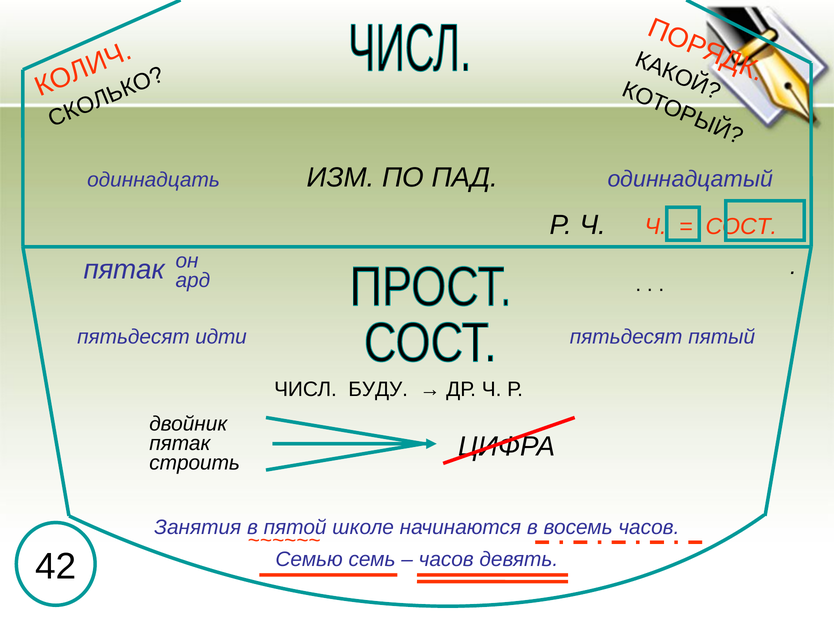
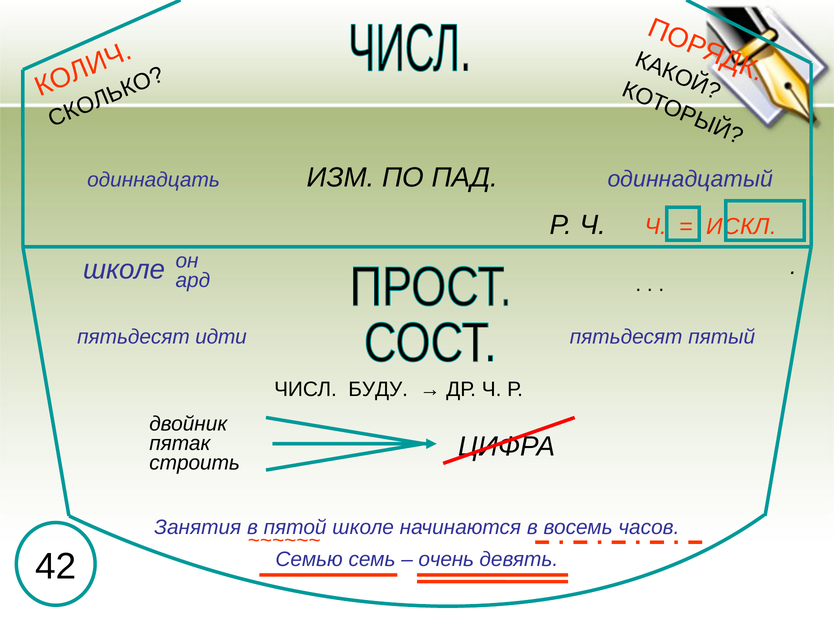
СОСТ: СОСТ -> ИСКЛ
пятак at (124, 270): пятак -> школе
часов at (446, 560): часов -> очень
